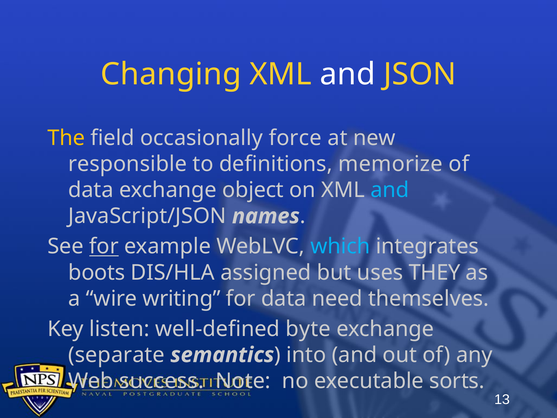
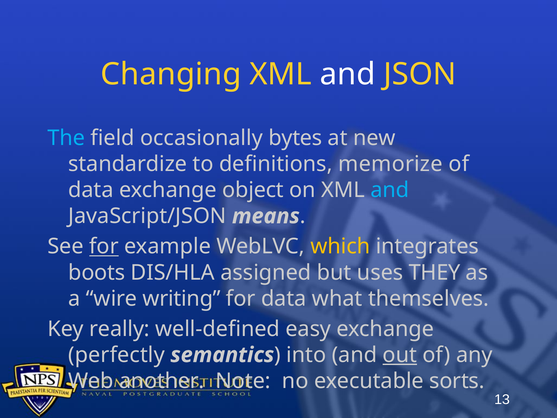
The colour: yellow -> light blue
force: force -> bytes
responsible: responsible -> standardize
names: names -> means
which colour: light blue -> yellow
need: need -> what
listen: listen -> really
byte: byte -> easy
separate: separate -> perfectly
out underline: none -> present
success: success -> another
